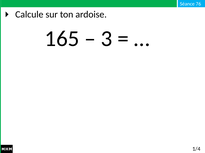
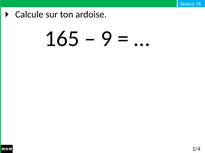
3: 3 -> 9
